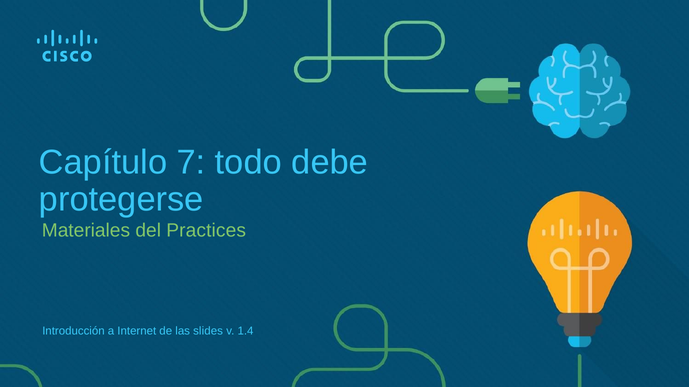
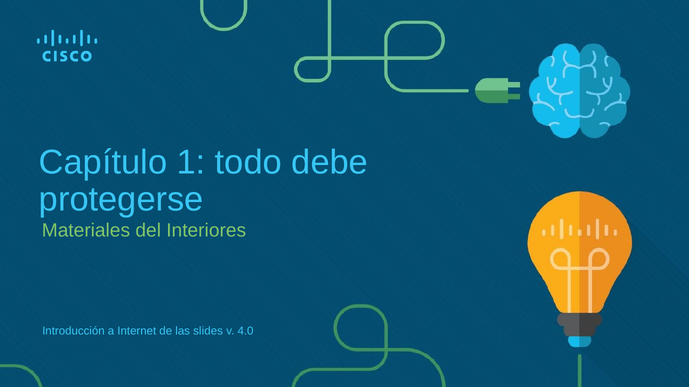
7: 7 -> 1
Practices: Practices -> Interiores
1.4: 1.4 -> 4.0
